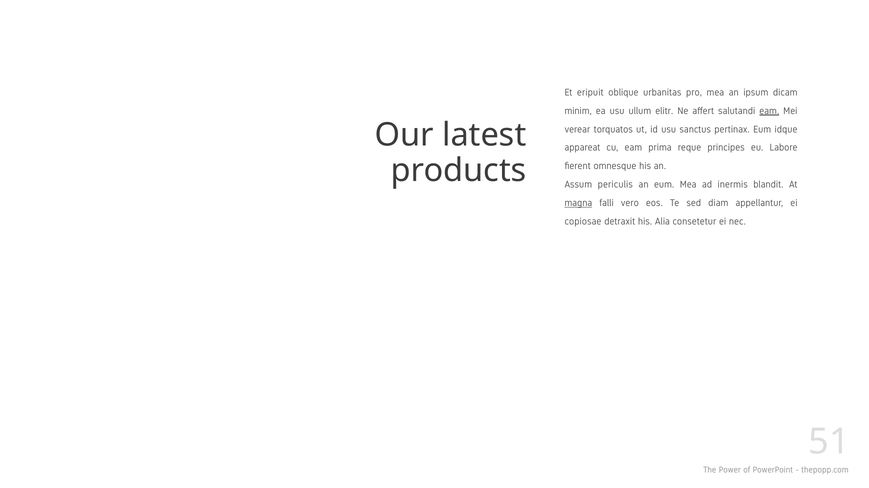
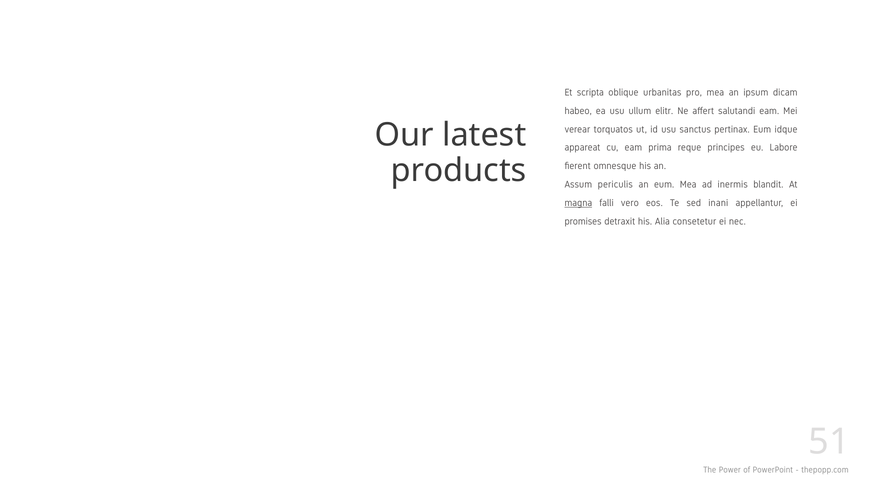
eripuit: eripuit -> scripta
minim: minim -> habeo
eam at (769, 111) underline: present -> none
diam: diam -> inani
copiosae: copiosae -> promises
